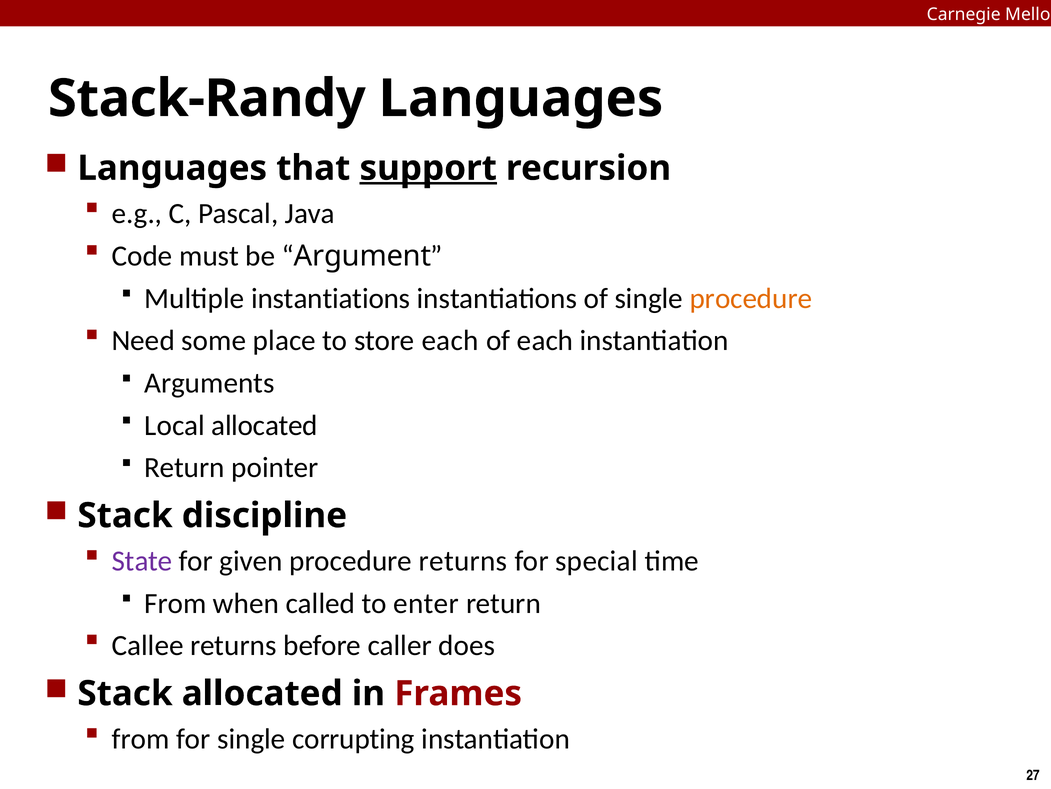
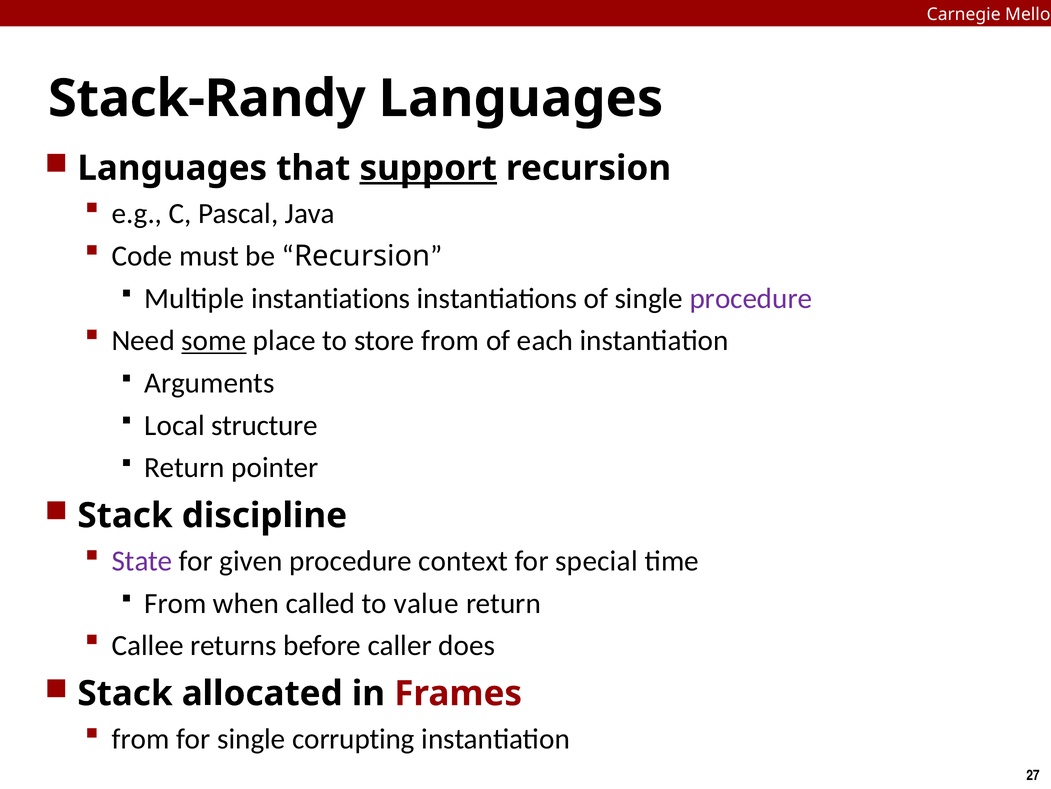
Argument at (363, 256): Argument -> Recursion
procedure at (751, 298) colour: orange -> purple
some underline: none -> present
store each: each -> from
Local allocated: allocated -> structure
procedure returns: returns -> context
enter: enter -> value
